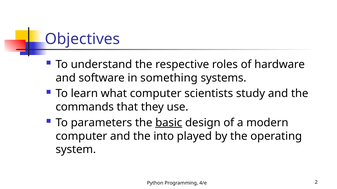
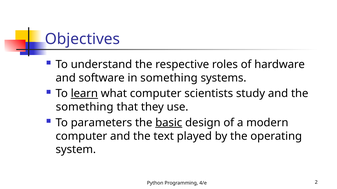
learn underline: none -> present
commands at (85, 107): commands -> something
into: into -> text
